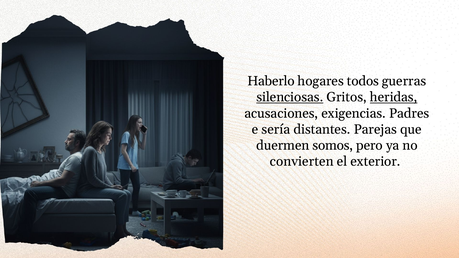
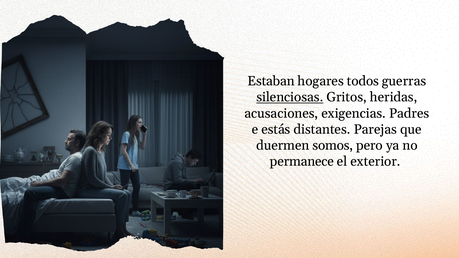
Haberlo: Haberlo -> Estaban
heridas underline: present -> none
sería: sería -> estás
convierten: convierten -> permanece
